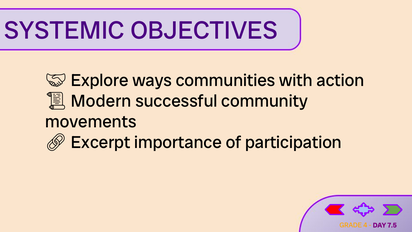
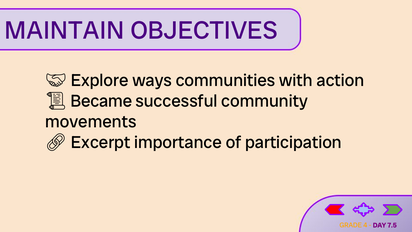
SYSTEMIC: SYSTEMIC -> MAINTAIN
Modern: Modern -> Became
